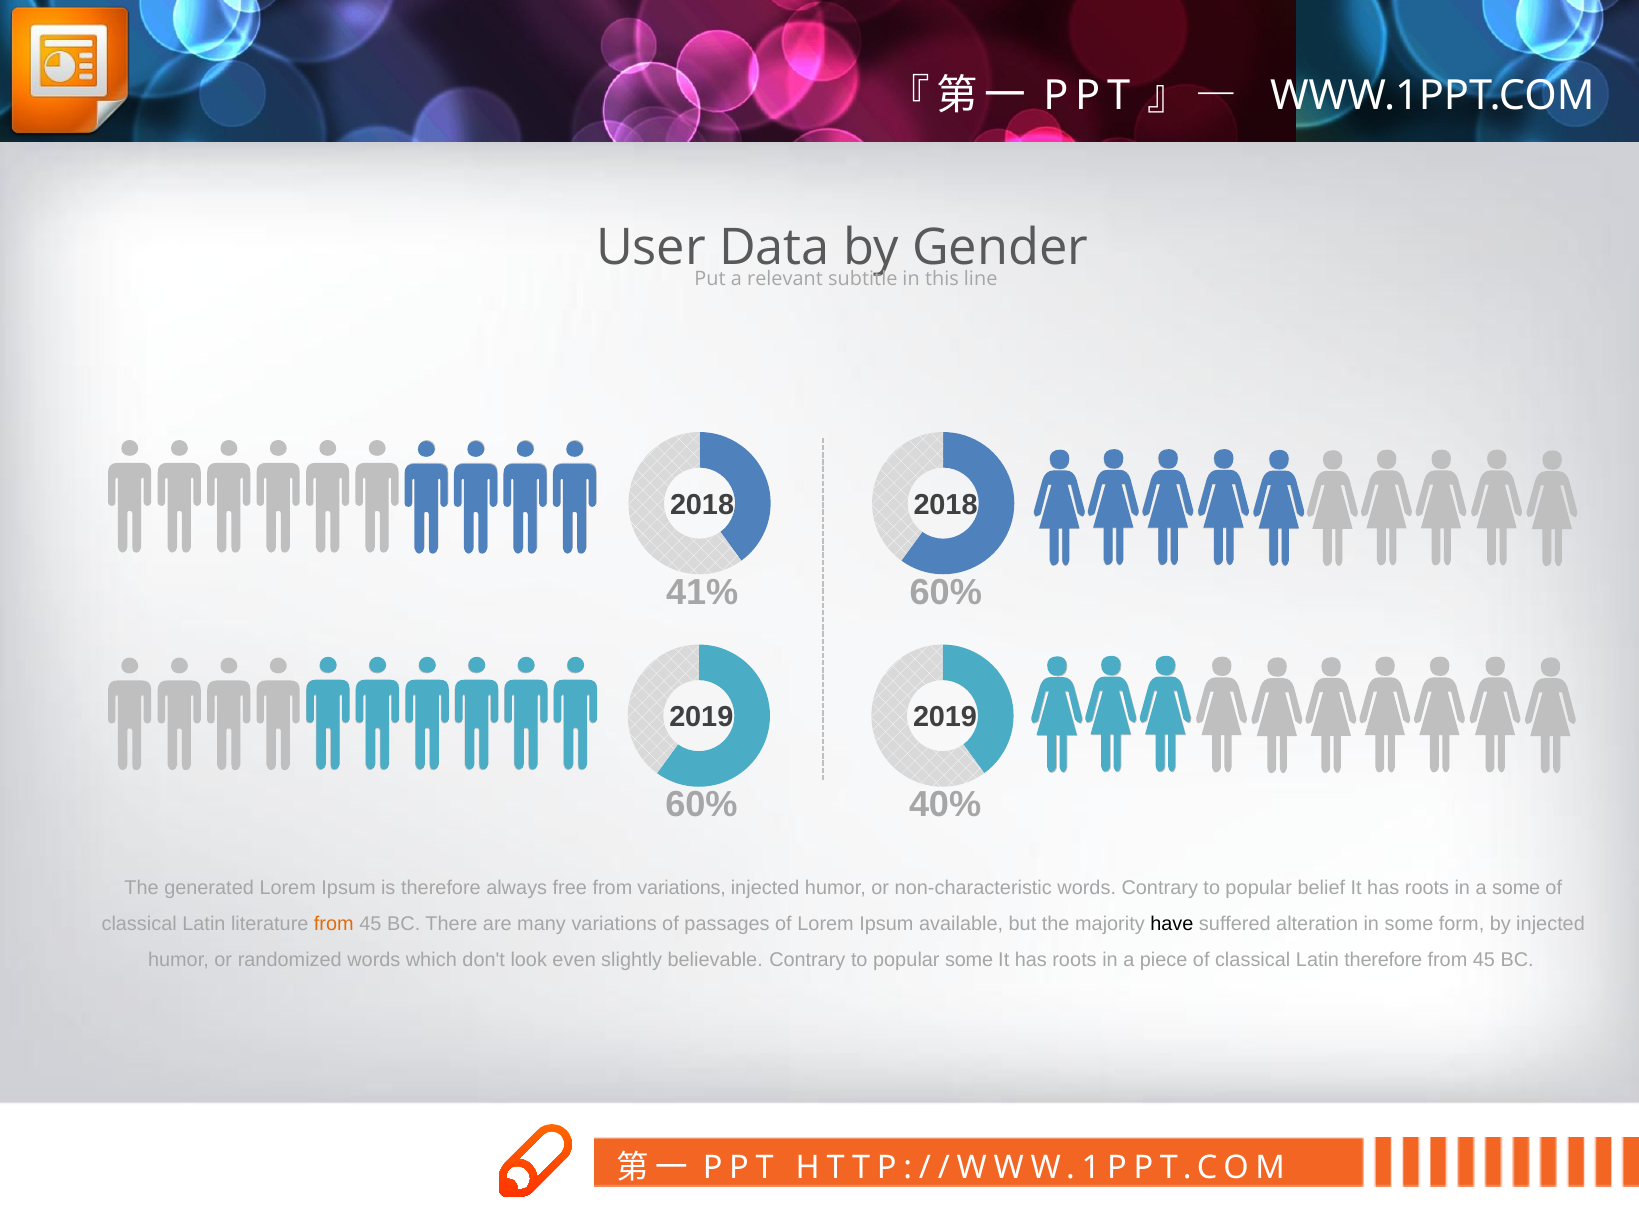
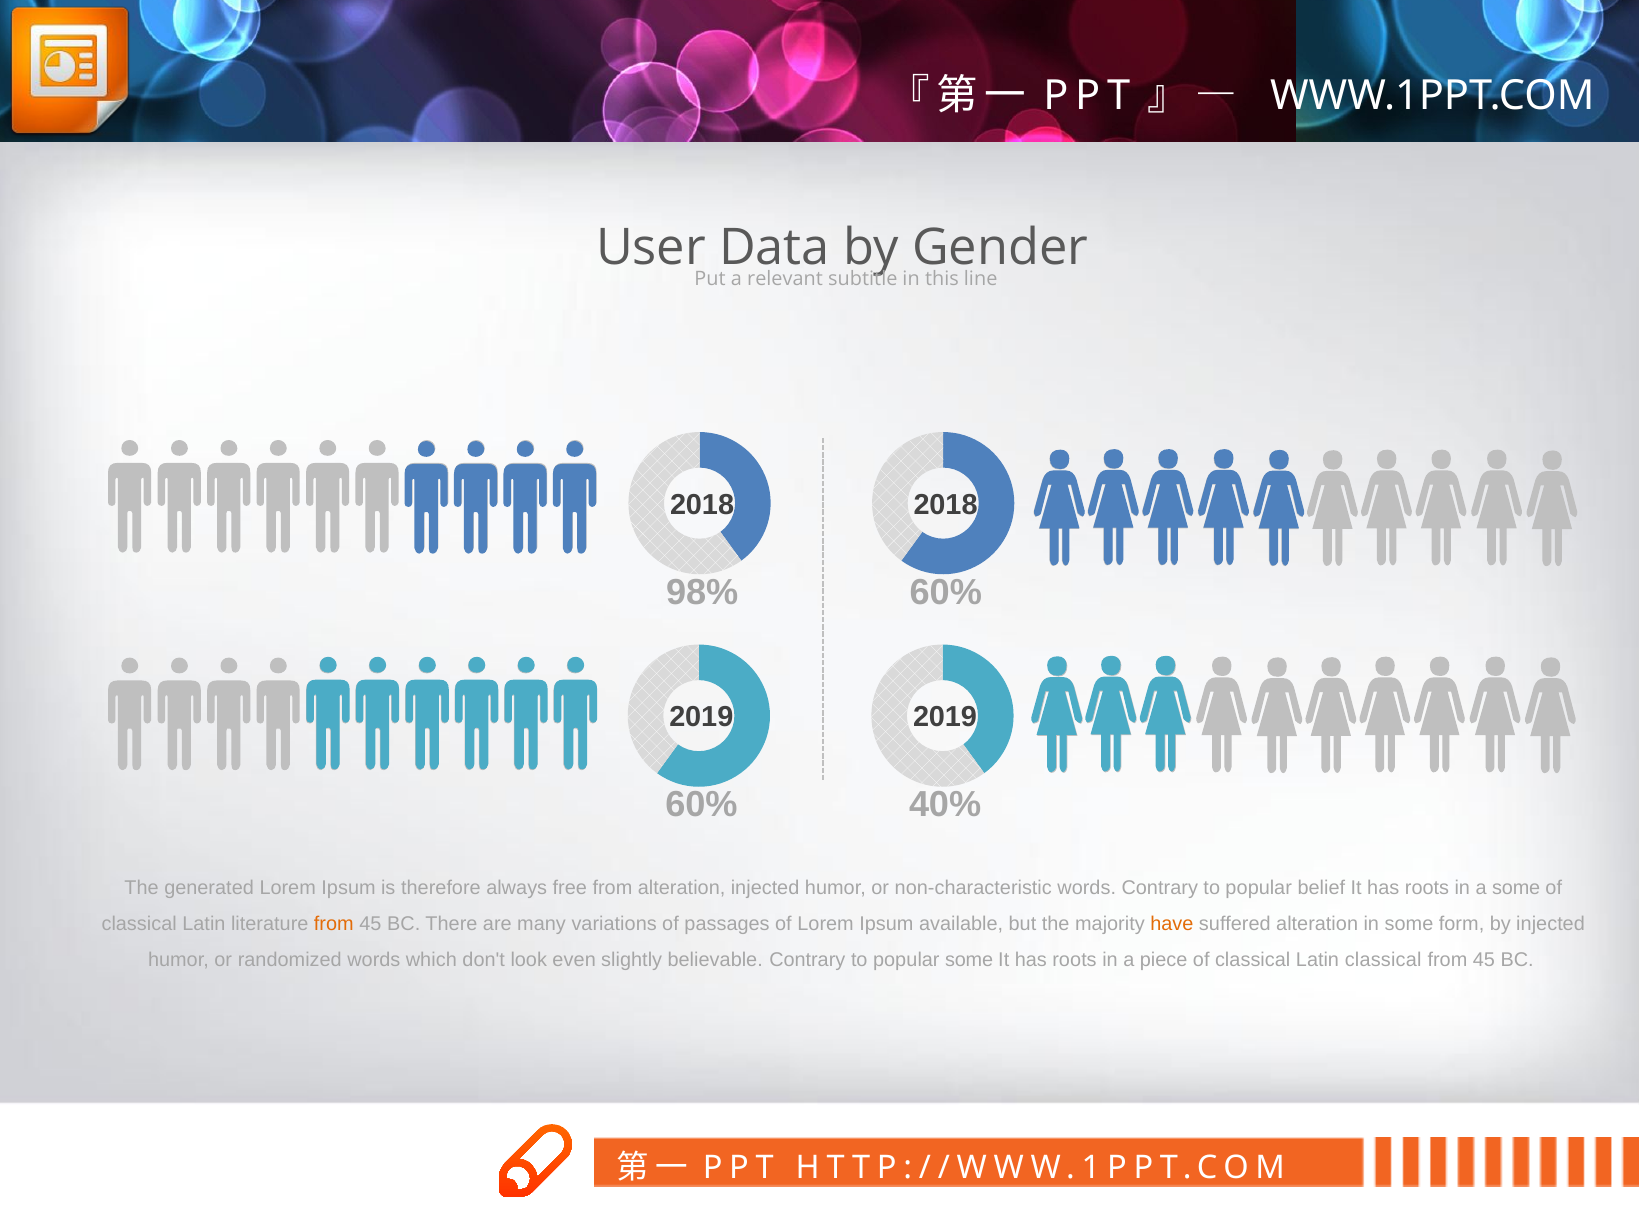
41%: 41% -> 98%
from variations: variations -> alteration
have colour: black -> orange
Latin therefore: therefore -> classical
